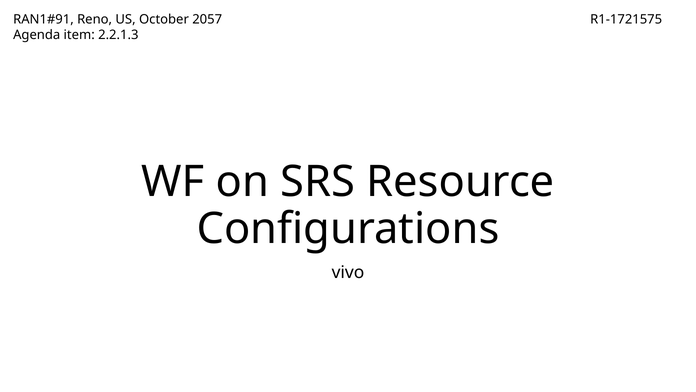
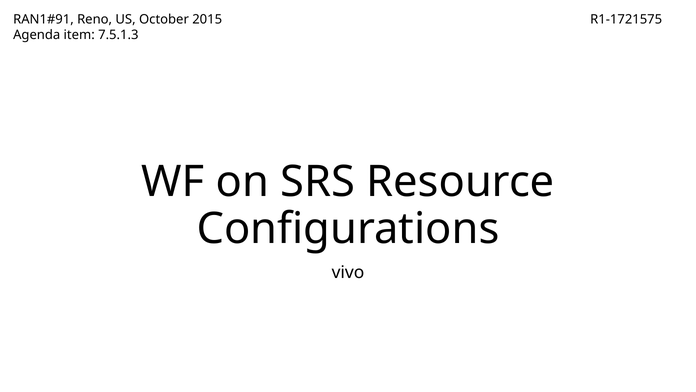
2057: 2057 -> 2015
2.2.1.3: 2.2.1.3 -> 7.5.1.3
